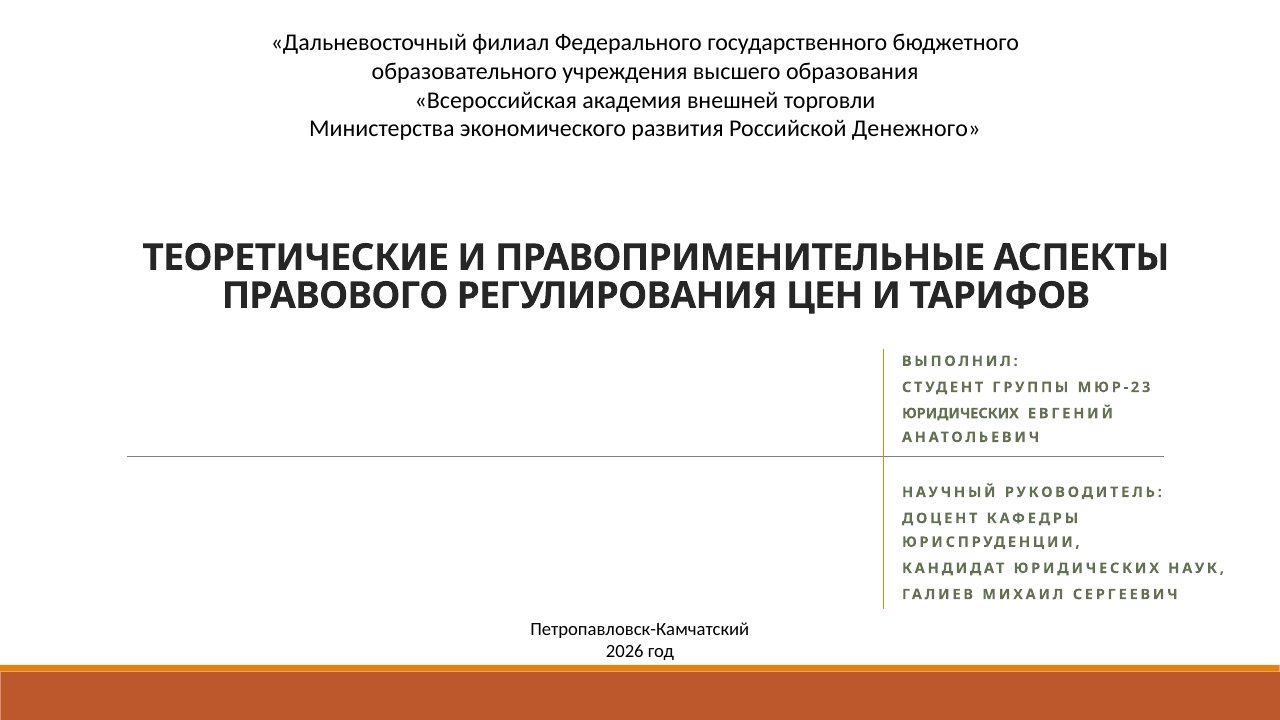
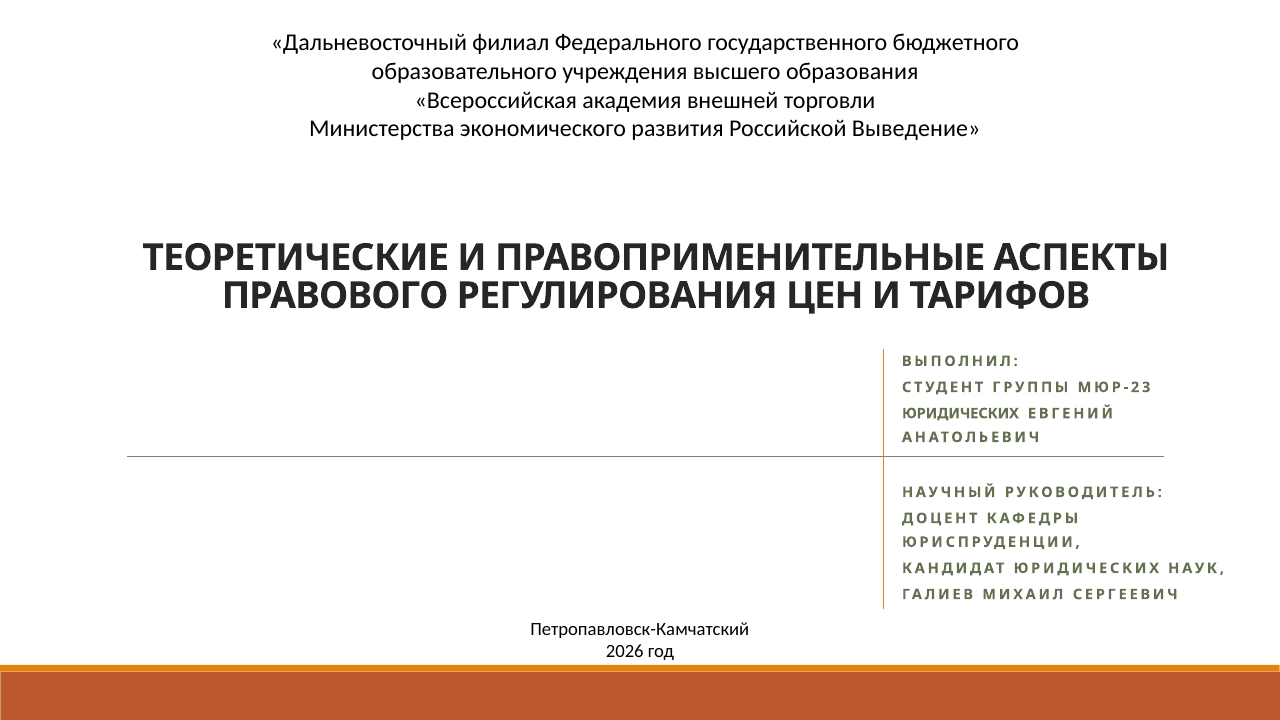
Денежного: Денежного -> Выведение
